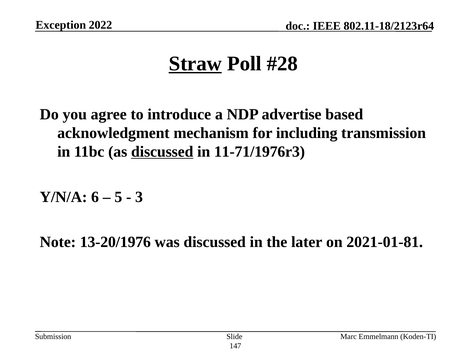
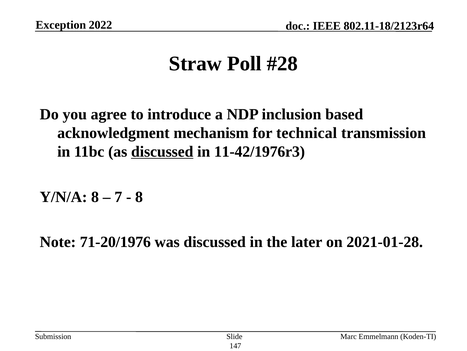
Straw underline: present -> none
advertise: advertise -> inclusion
including: including -> technical
11-71/1976r3: 11-71/1976r3 -> 11-42/1976r3
Y/N/A 6: 6 -> 8
5: 5 -> 7
3 at (139, 196): 3 -> 8
13-20/1976: 13-20/1976 -> 71-20/1976
2021-01-81: 2021-01-81 -> 2021-01-28
